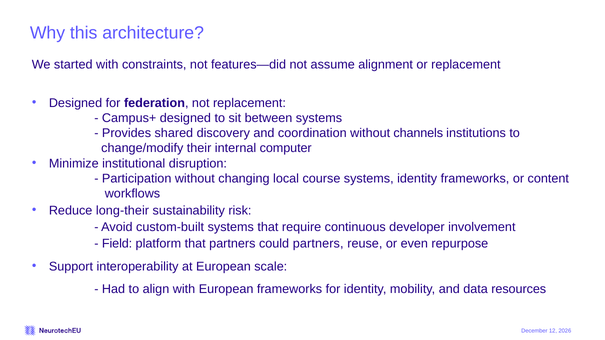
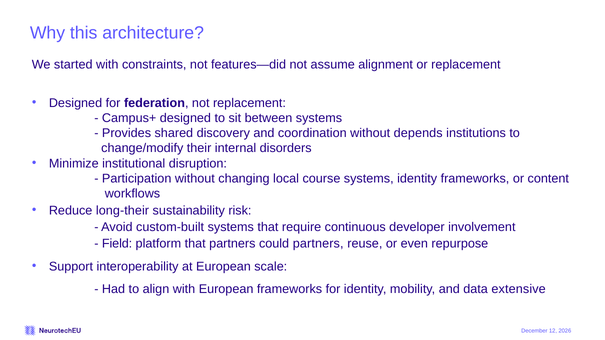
channels: channels -> depends
computer: computer -> disorders
resources: resources -> extensive
